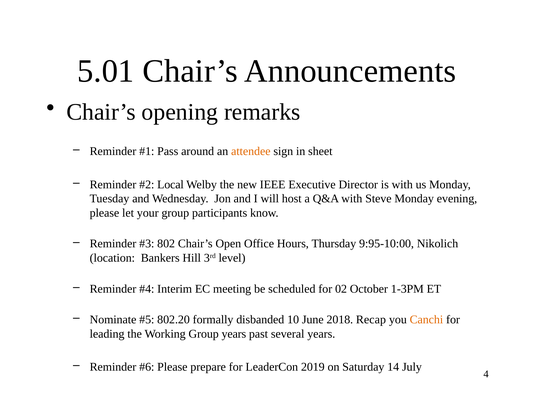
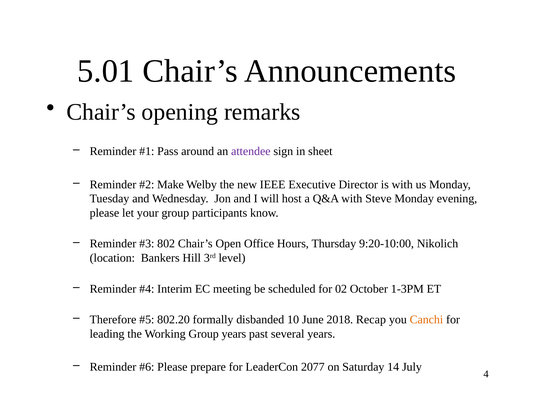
attendee colour: orange -> purple
Local: Local -> Make
9:95-10:00: 9:95-10:00 -> 9:20-10:00
Nominate: Nominate -> Therefore
2019: 2019 -> 2077
